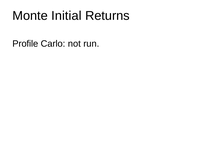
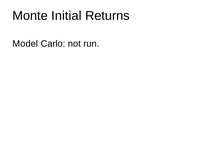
Profile: Profile -> Model
